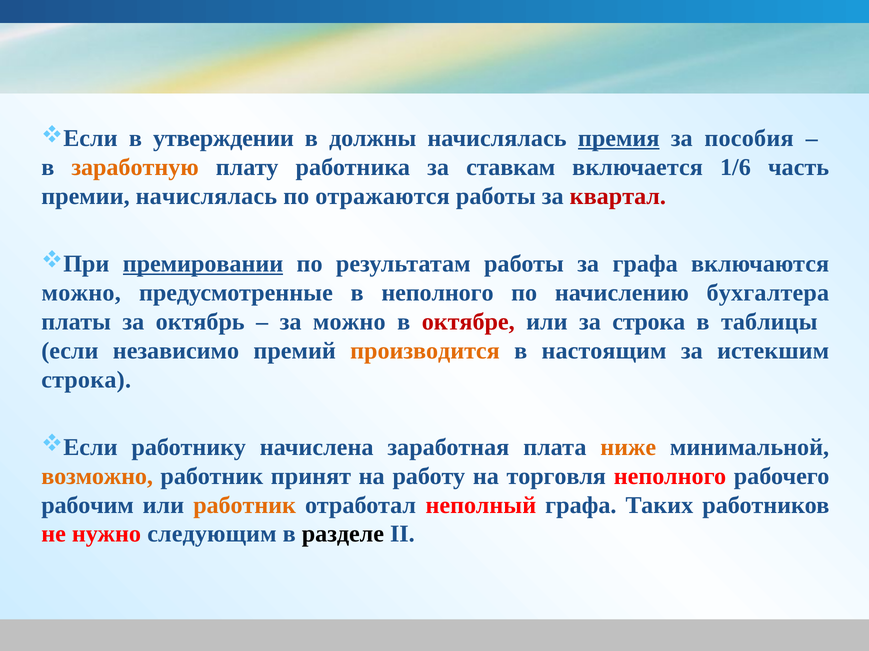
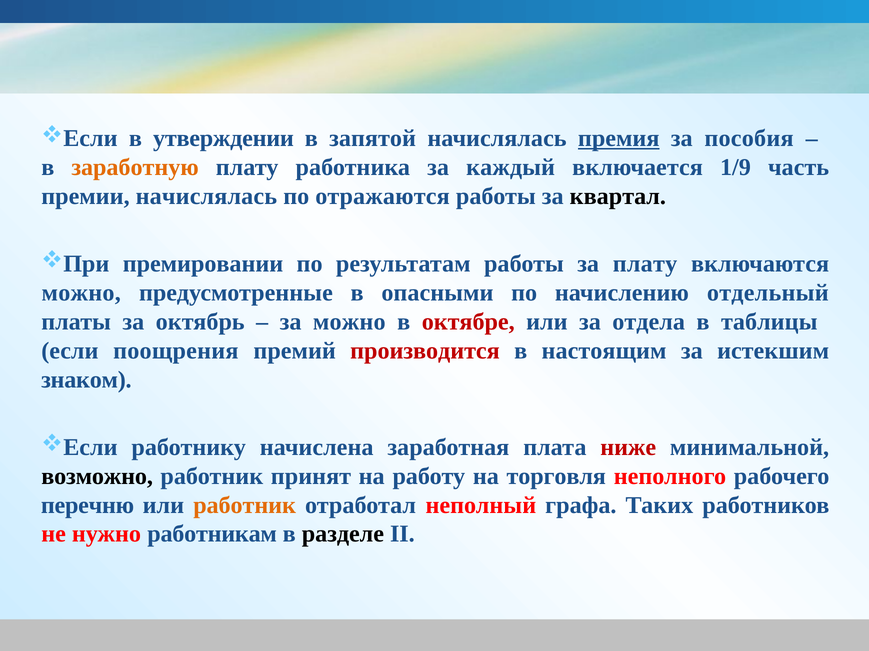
должны: должны -> запятой
ставкам: ставкам -> каждый
1/6: 1/6 -> 1/9
квартал colour: red -> black
премировании underline: present -> none
за графа: графа -> плату
в неполного: неполного -> опасными
бухгалтера: бухгалтера -> отдельный
за строка: строка -> отдела
независимо: независимо -> поощрения
производится colour: orange -> red
строка at (86, 380): строка -> знаком
ниже colour: orange -> red
возможно colour: orange -> black
рабочим: рабочим -> перечню
следующим: следующим -> работникам
